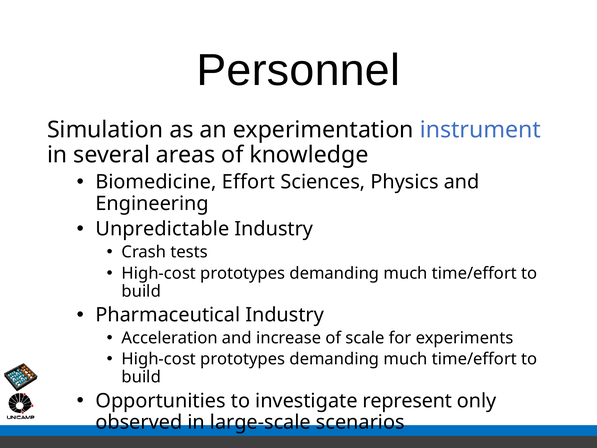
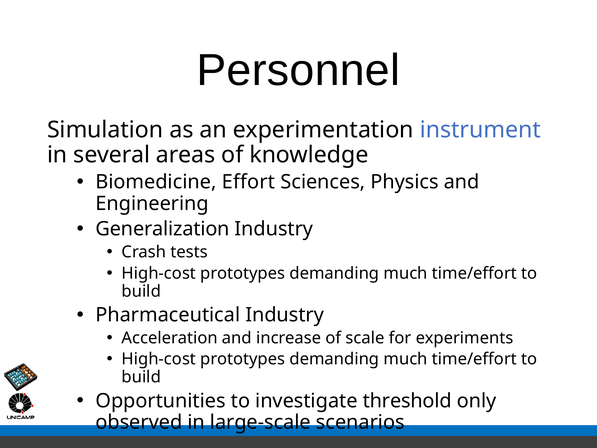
Unpredictable: Unpredictable -> Generalization
represent: represent -> threshold
